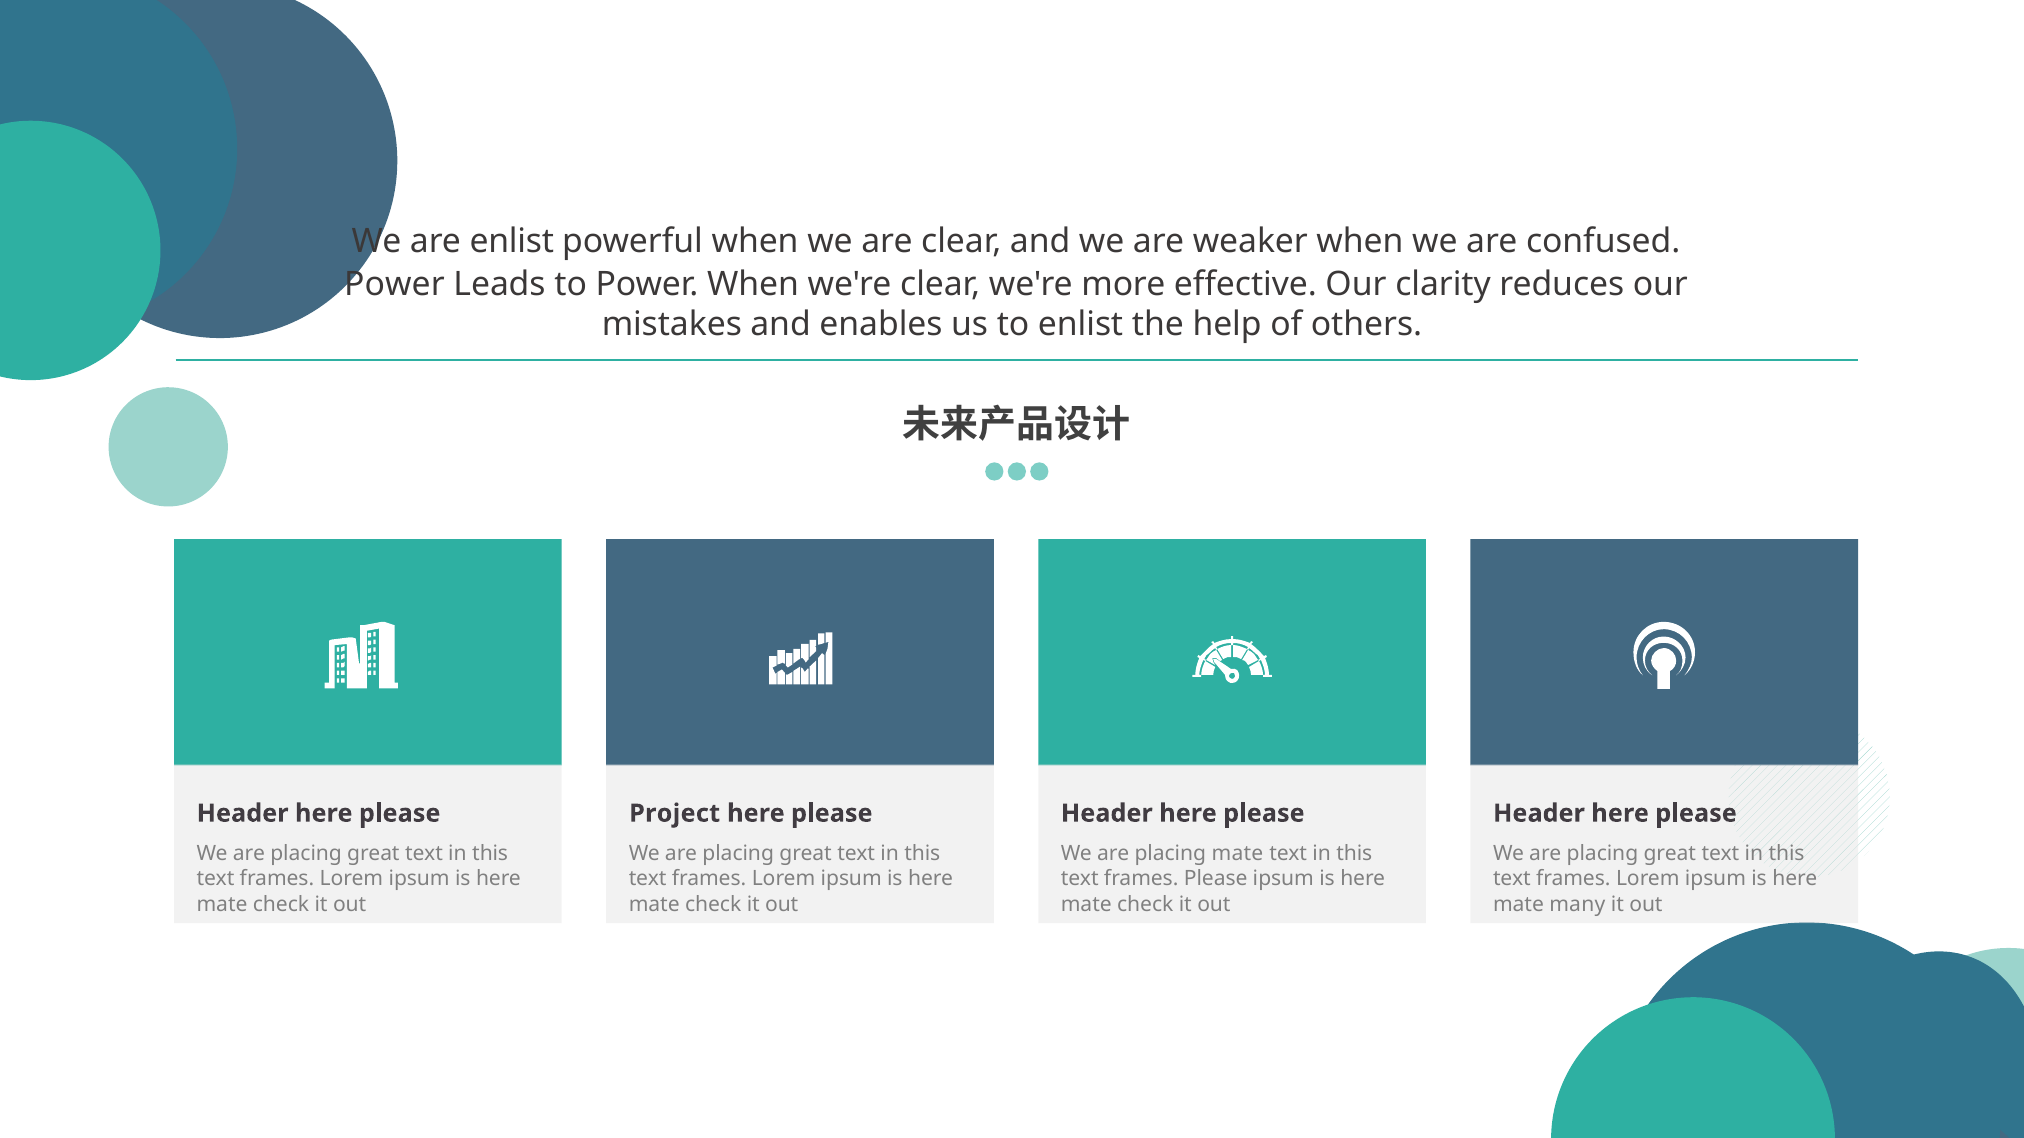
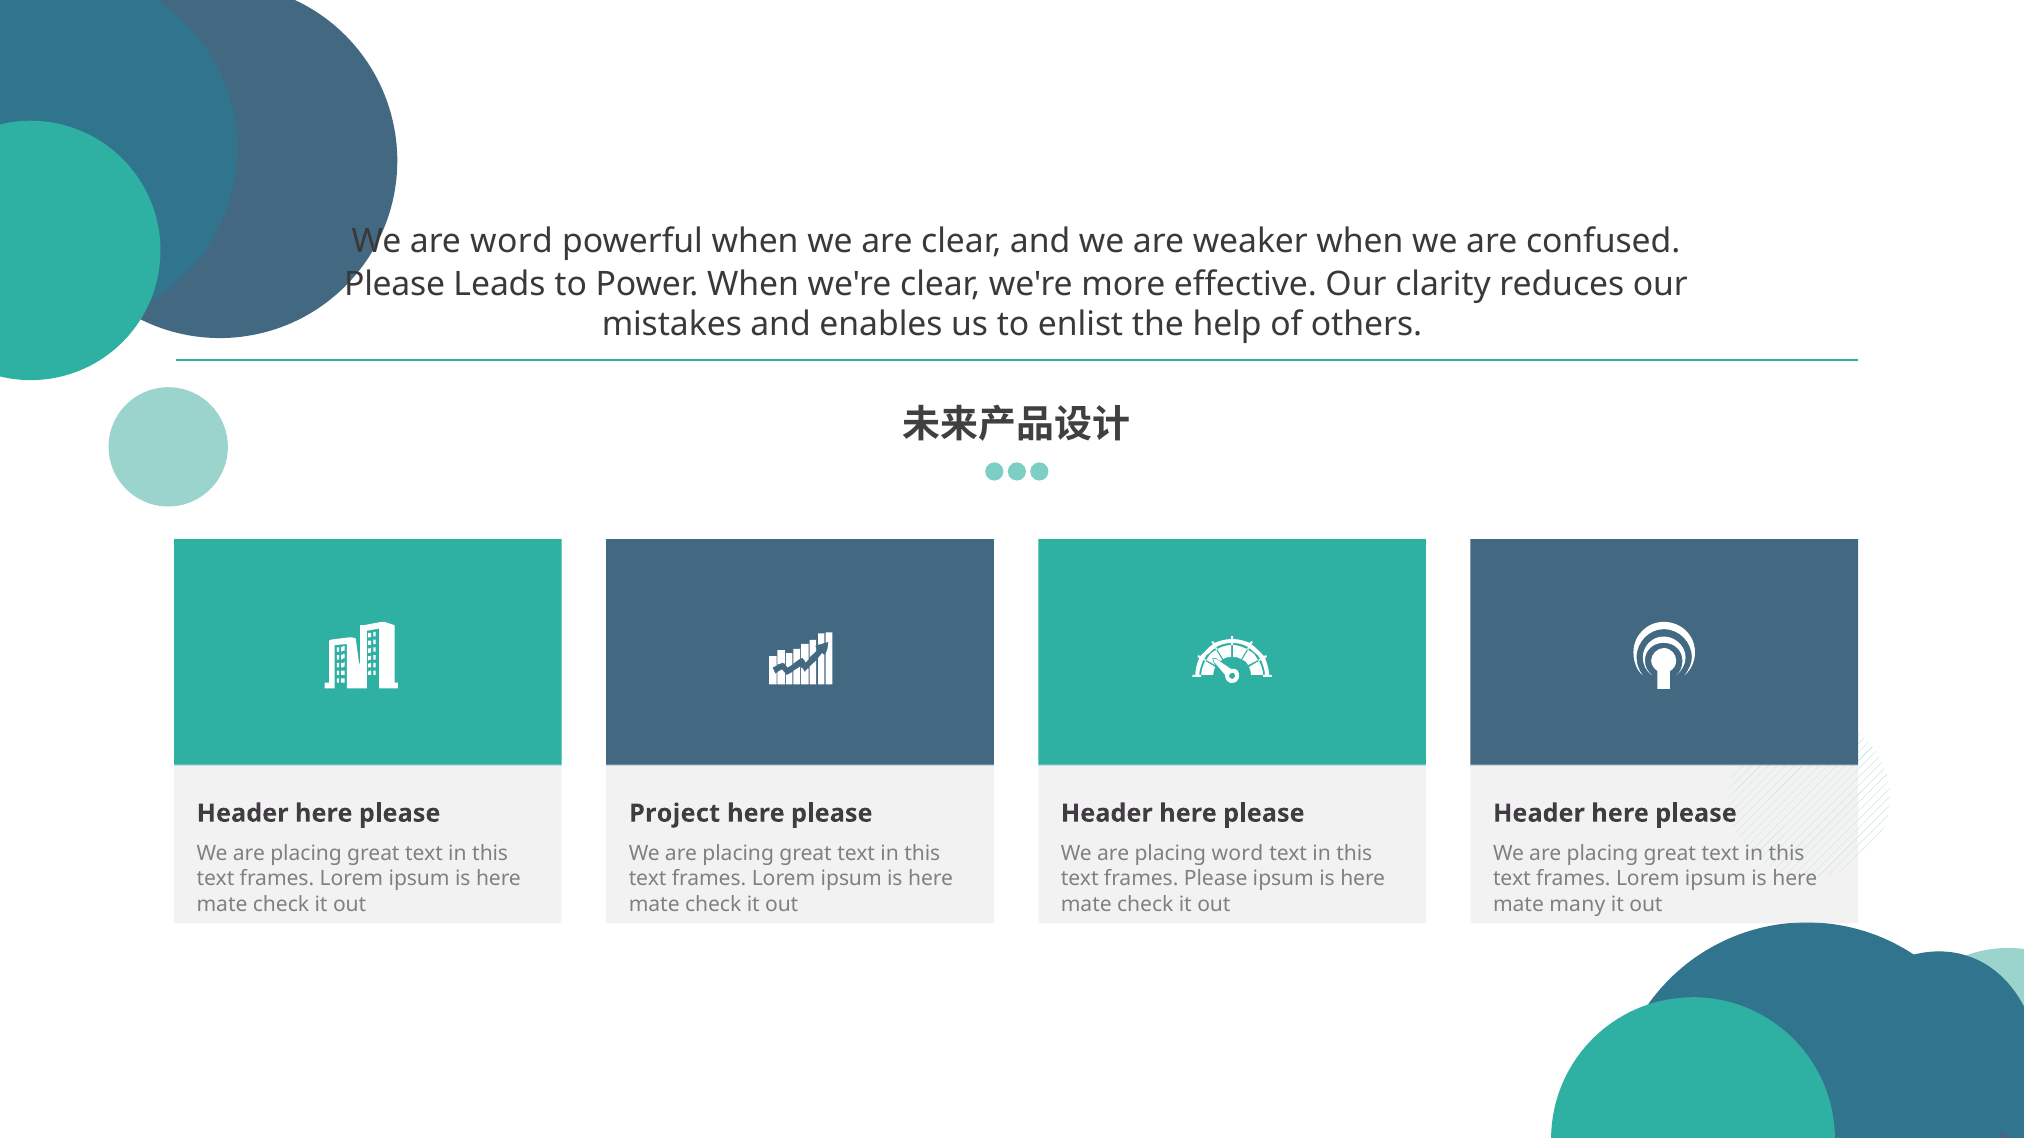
are enlist: enlist -> word
Power at (394, 284): Power -> Please
placing mate: mate -> word
